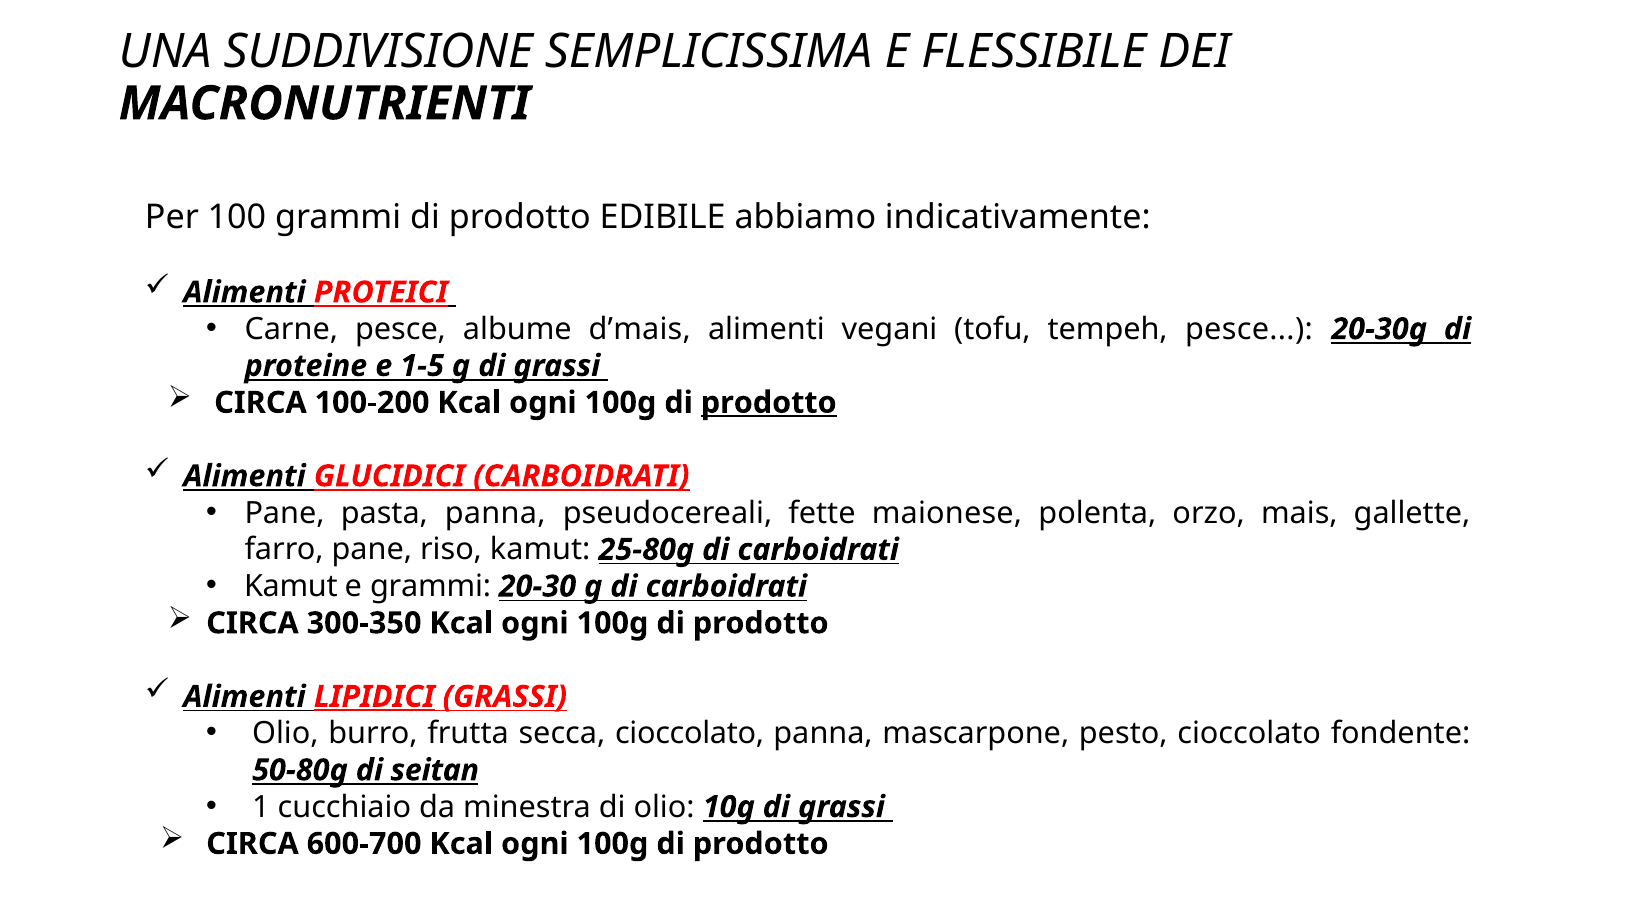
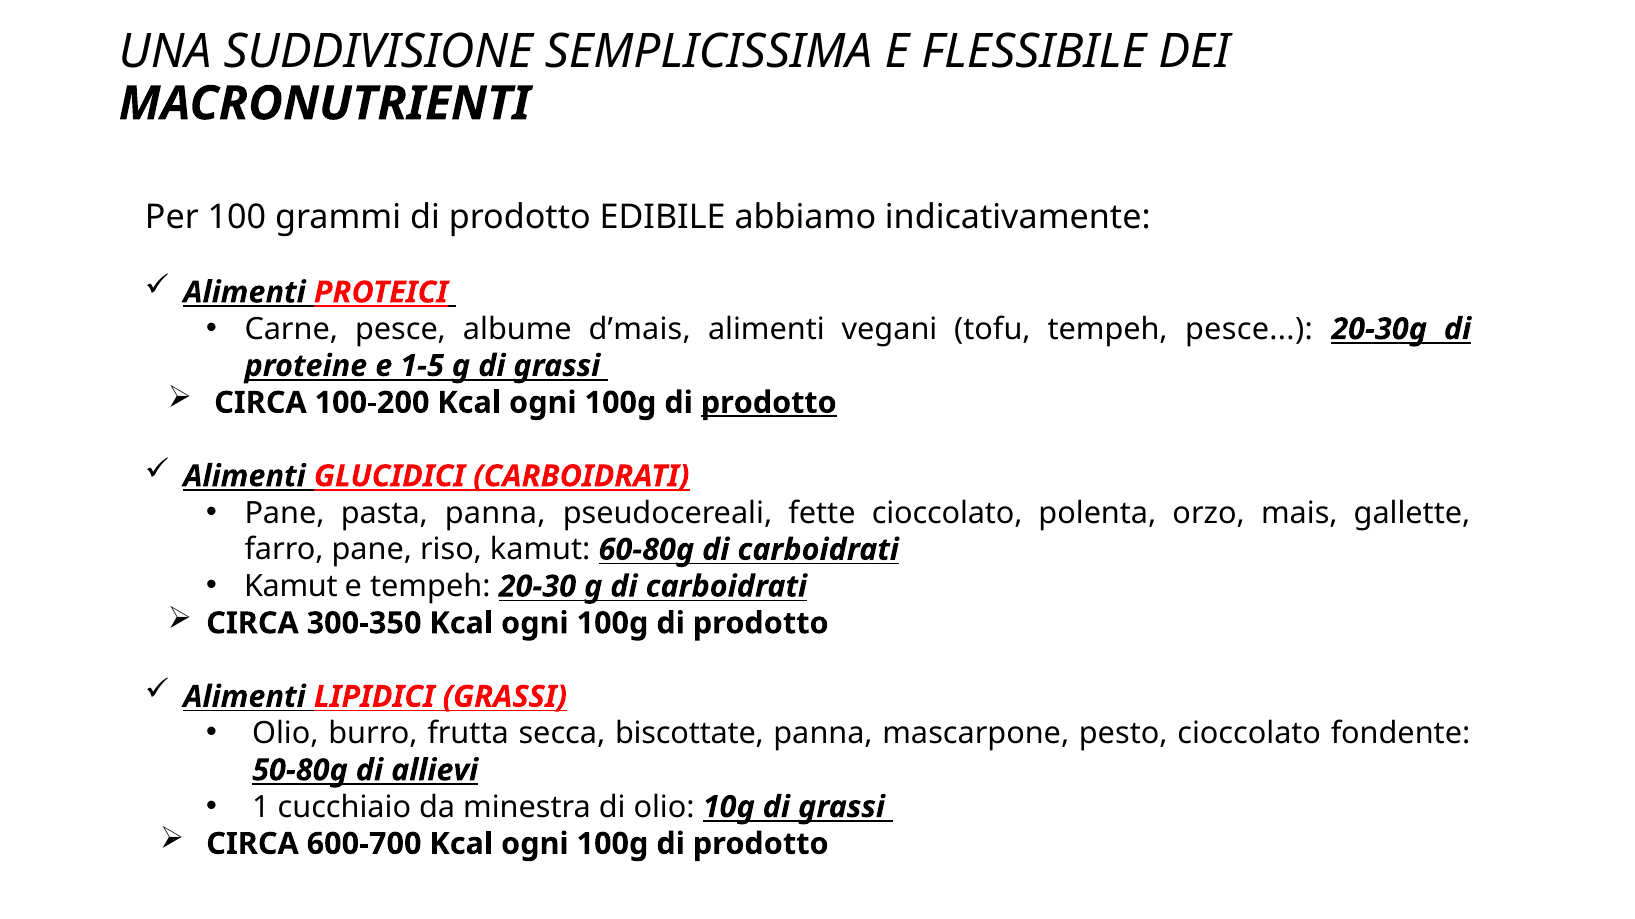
fette maionese: maionese -> cioccolato
25-80g: 25-80g -> 60-80g
e grammi: grammi -> tempeh
LIPIDICI underline: present -> none
secca cioccolato: cioccolato -> biscottate
seitan: seitan -> allievi
